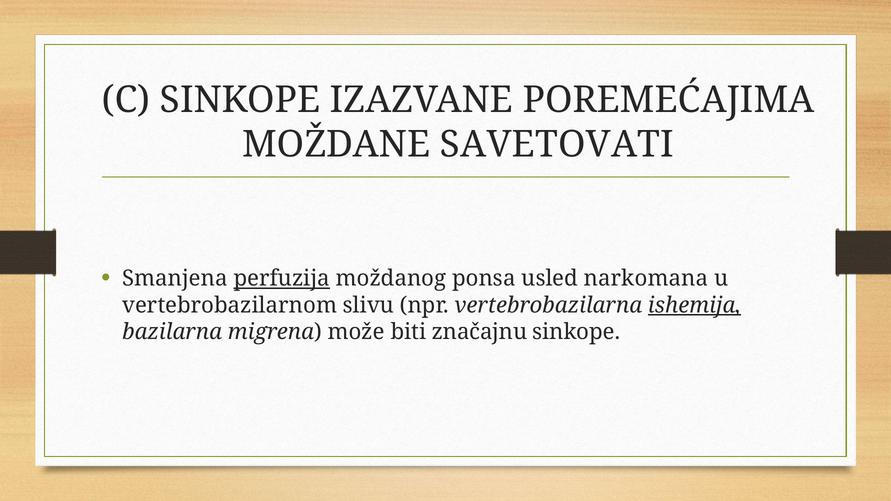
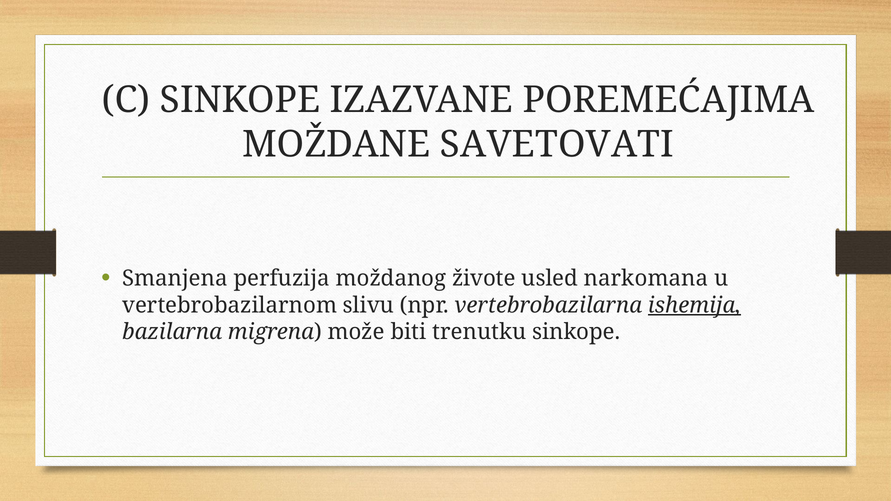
perfuzija underline: present -> none
ponsa: ponsa -> živote
značajnu: značajnu -> trenutku
